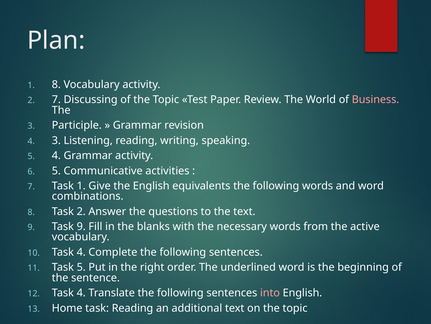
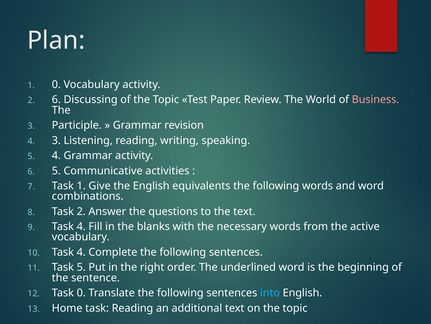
1 8: 8 -> 0
2 7: 7 -> 6
9 at (81, 226): 9 -> 4
4 at (81, 292): 4 -> 0
into colour: pink -> light blue
